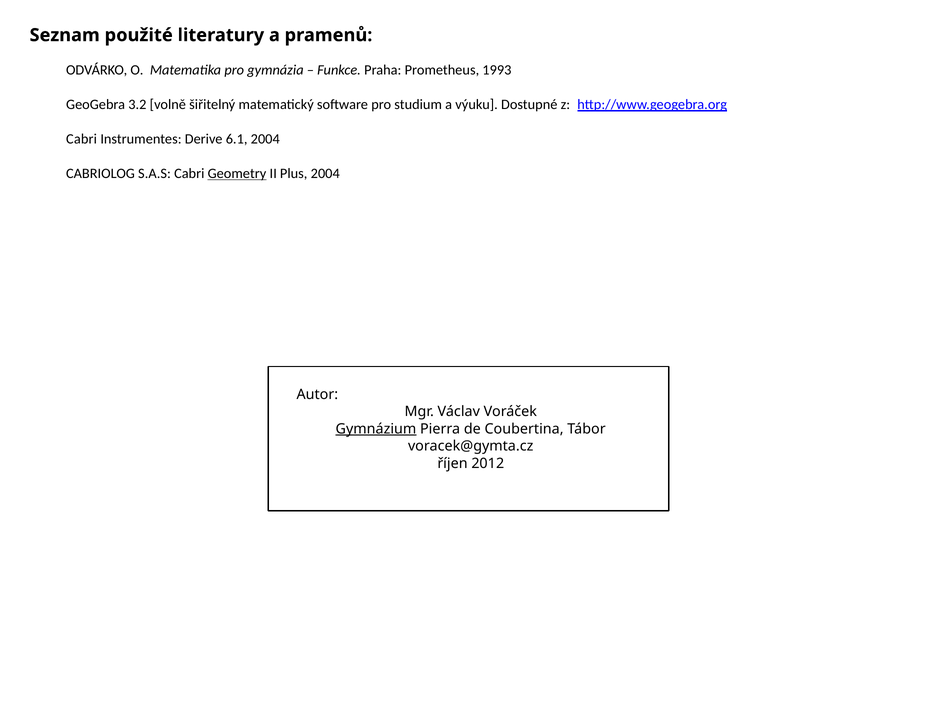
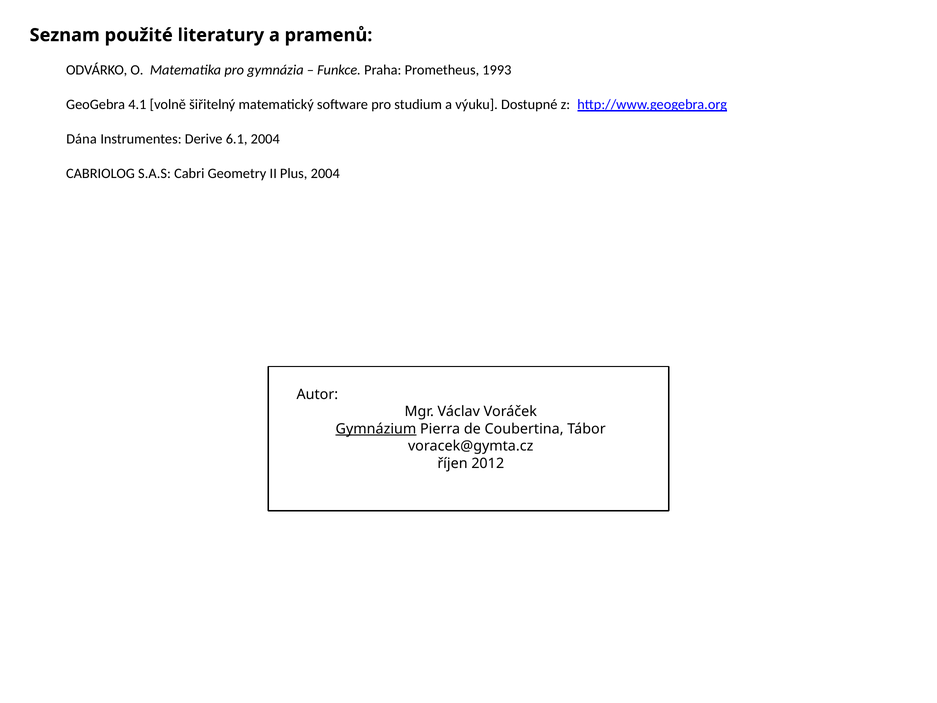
3.2: 3.2 -> 4.1
Cabri at (82, 139): Cabri -> Dána
Geometry underline: present -> none
